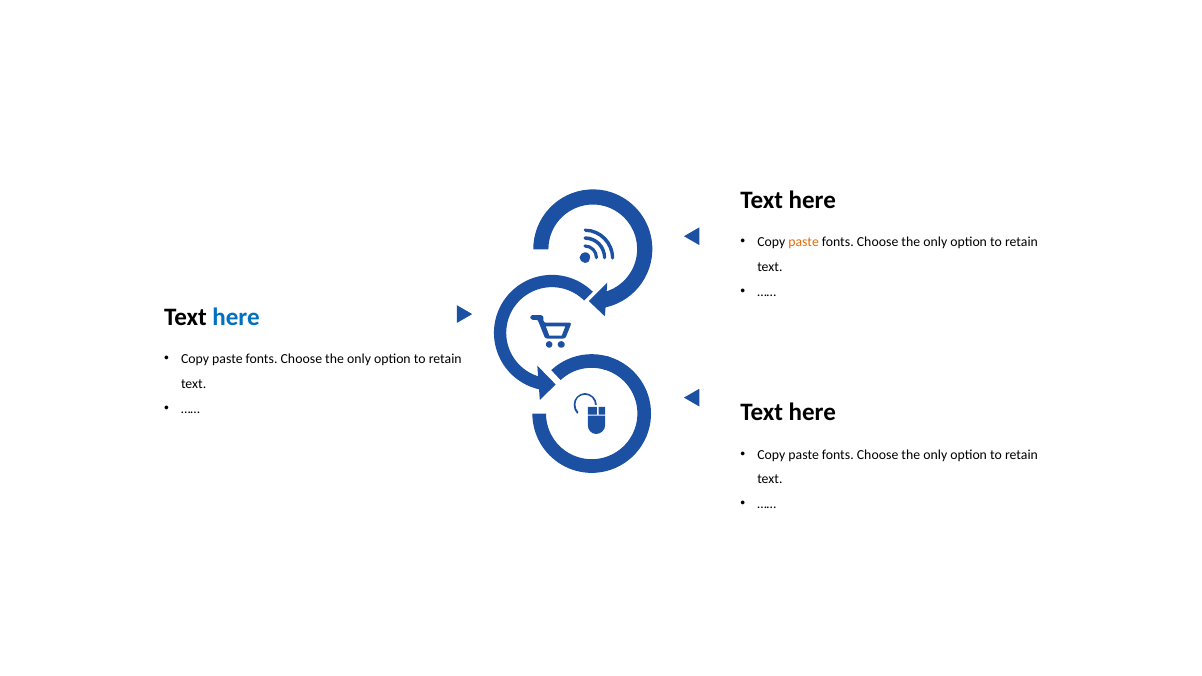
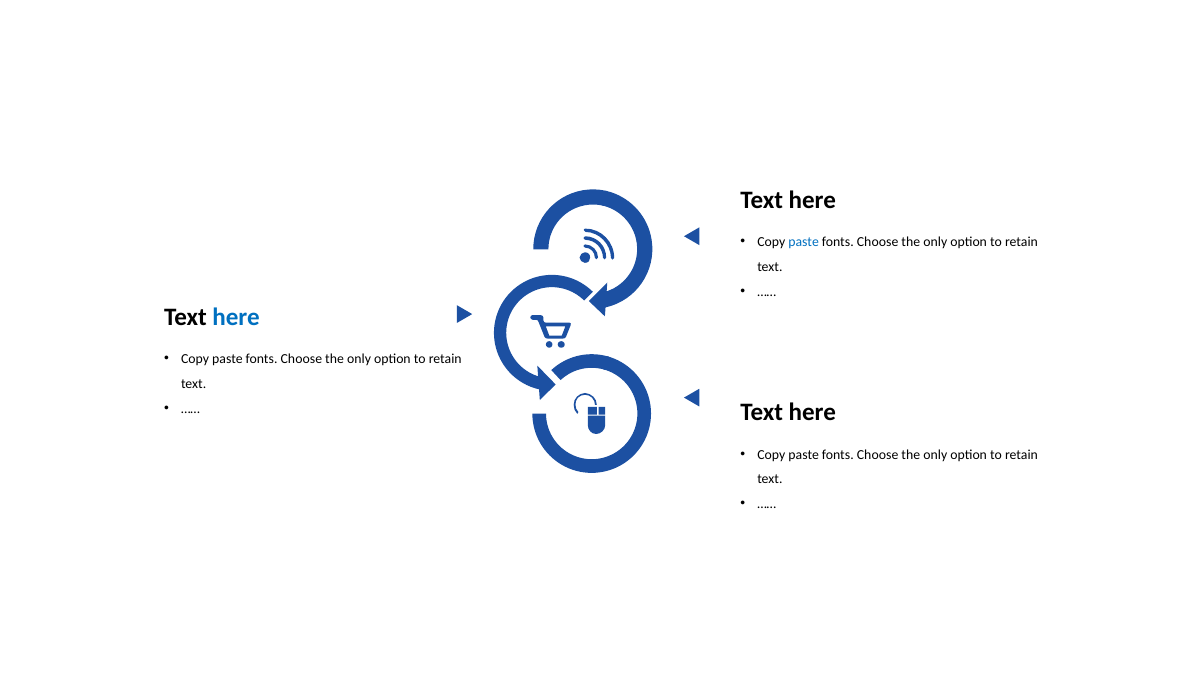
paste at (804, 242) colour: orange -> blue
